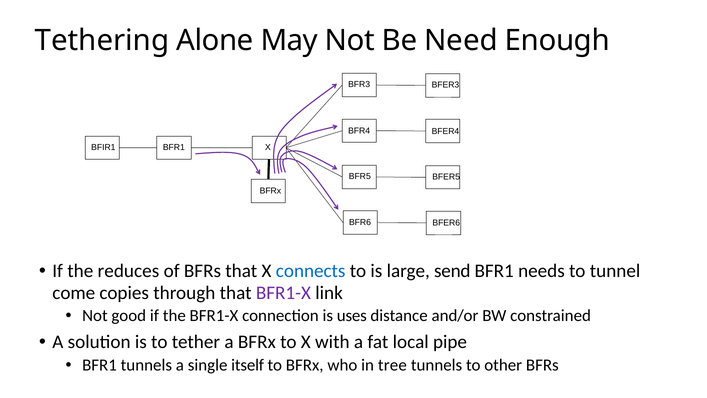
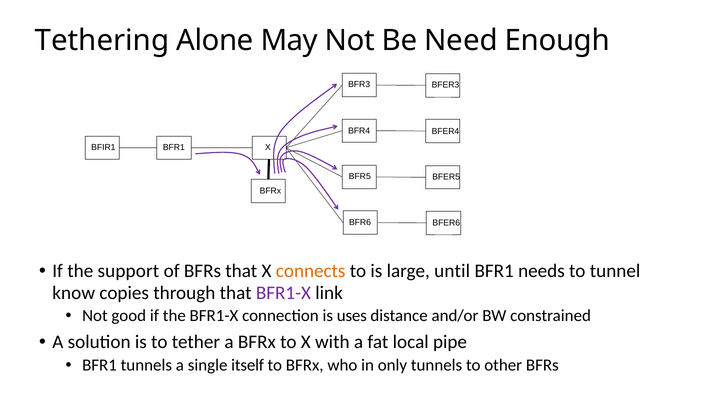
reduces: reduces -> support
connects colour: blue -> orange
send: send -> until
come: come -> know
tree: tree -> only
